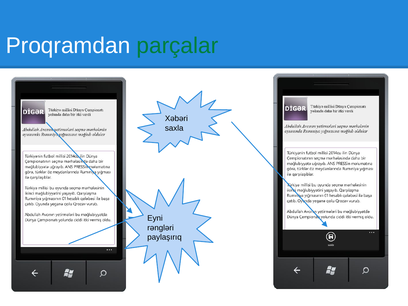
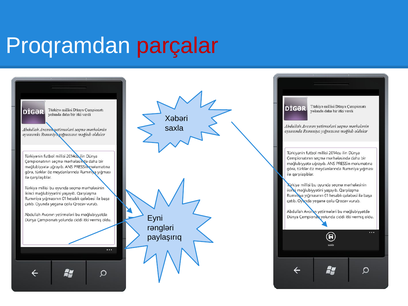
parçalar colour: green -> red
